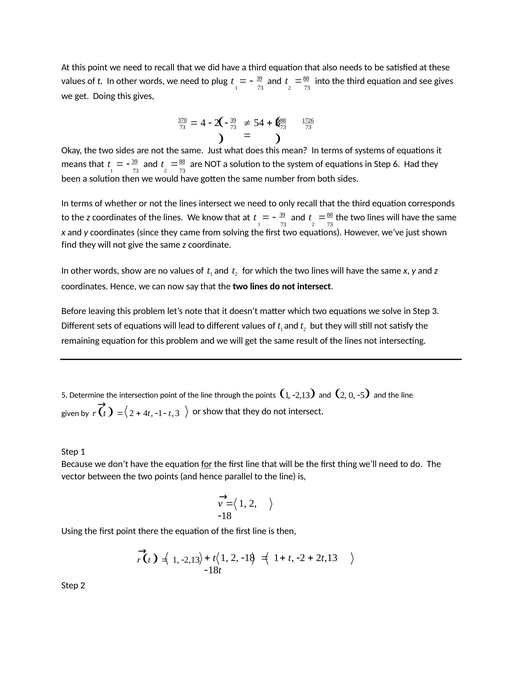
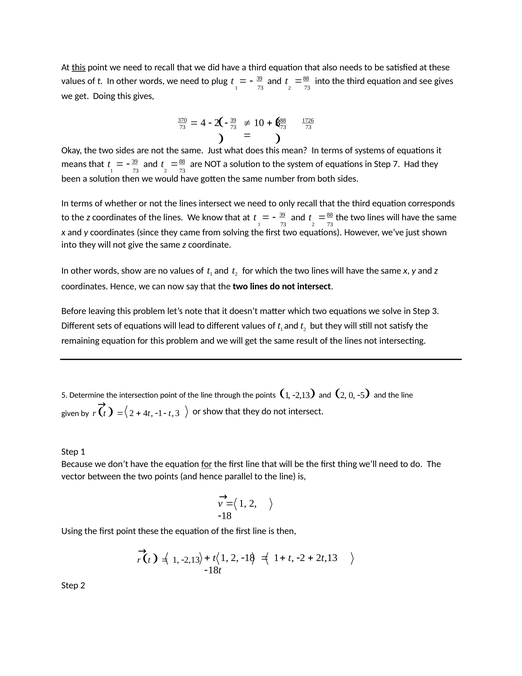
this at (79, 67) underline: none -> present
54: 54 -> 10
6: 6 -> 7
find at (69, 244): find -> into
point there: there -> these
